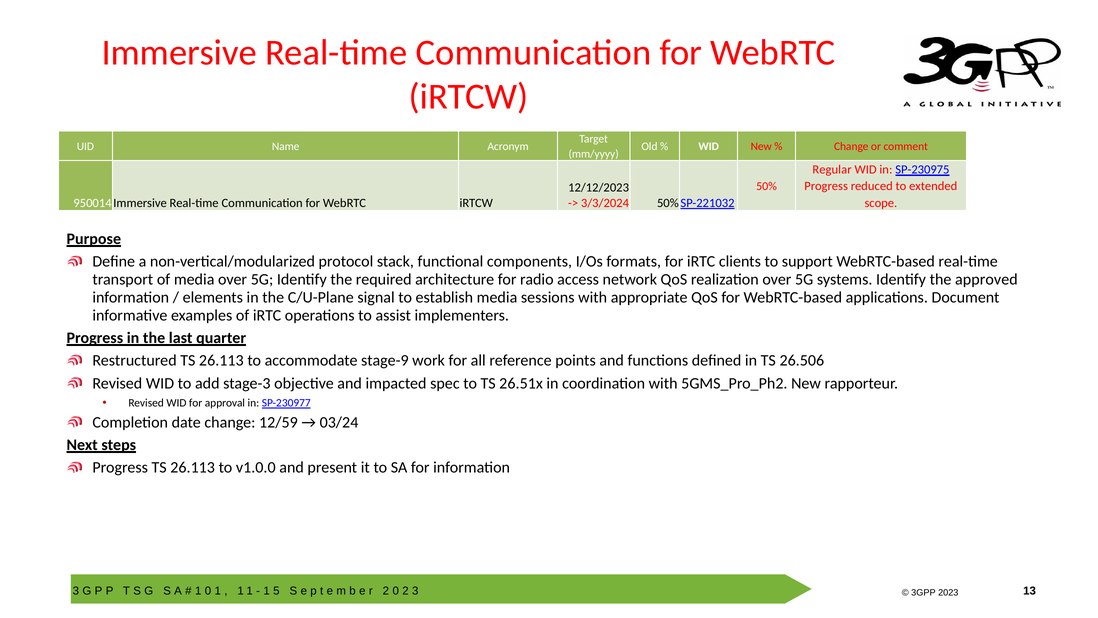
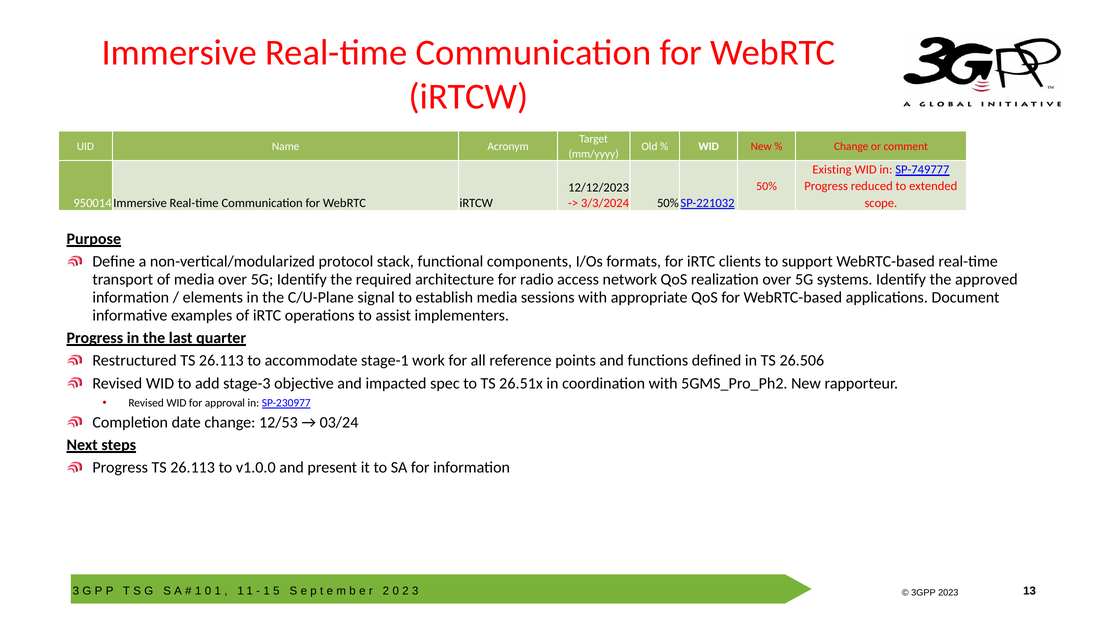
Regular: Regular -> Existing
SP-230975: SP-230975 -> SP-749777
stage-9: stage-9 -> stage-1
12/59: 12/59 -> 12/53
